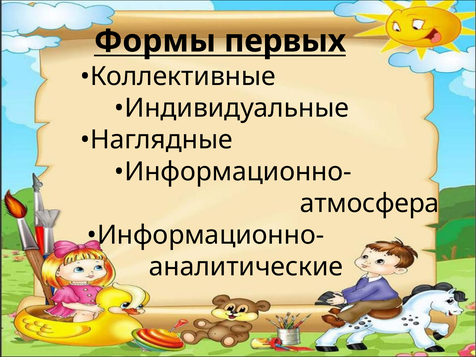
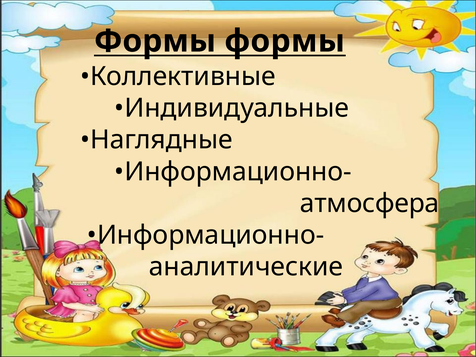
Формы первых: первых -> формы
